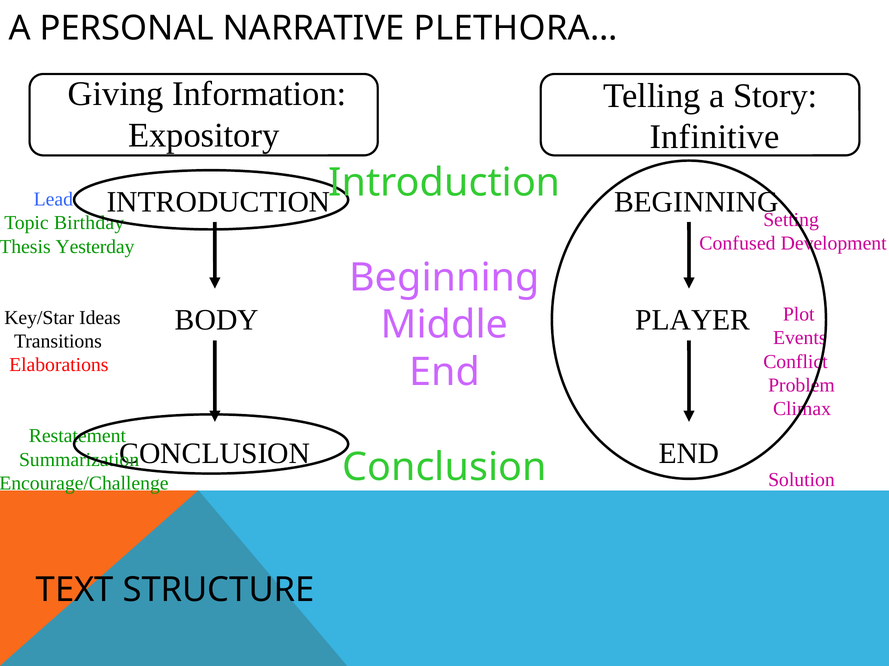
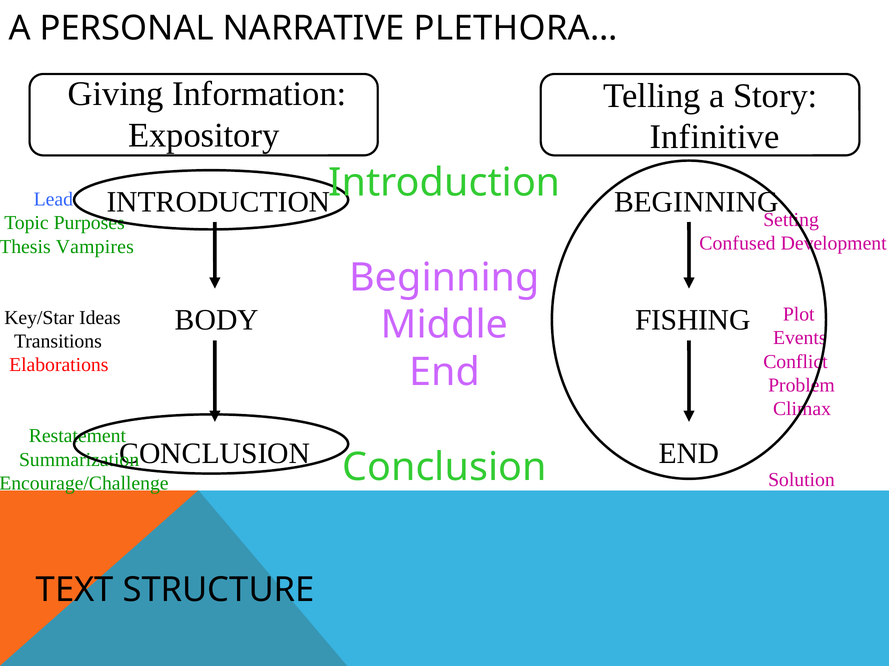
Birthday: Birthday -> Purposes
Yesterday: Yesterday -> Vampires
PLAYER: PLAYER -> FISHING
